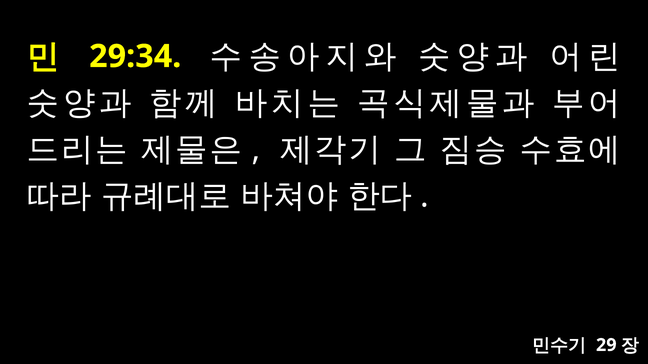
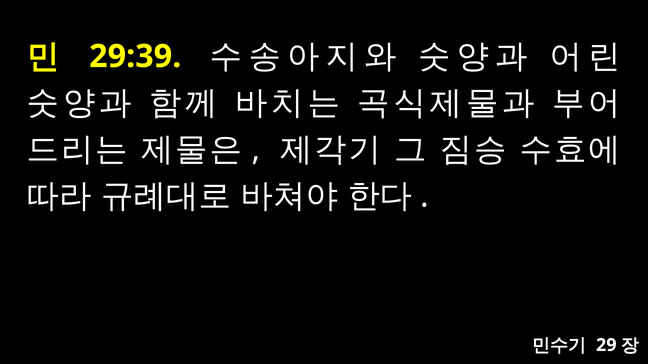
29:34: 29:34 -> 29:39
